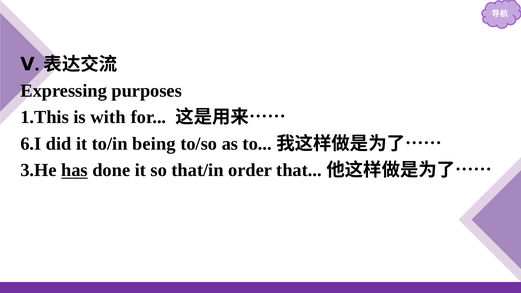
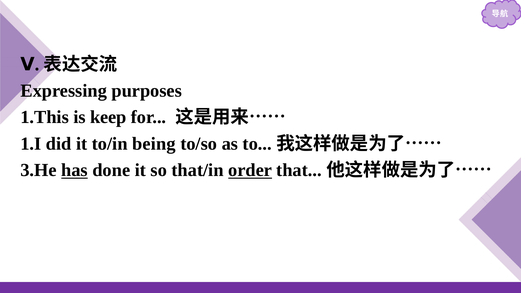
with: with -> keep
6.I: 6.I -> 1.I
order underline: none -> present
